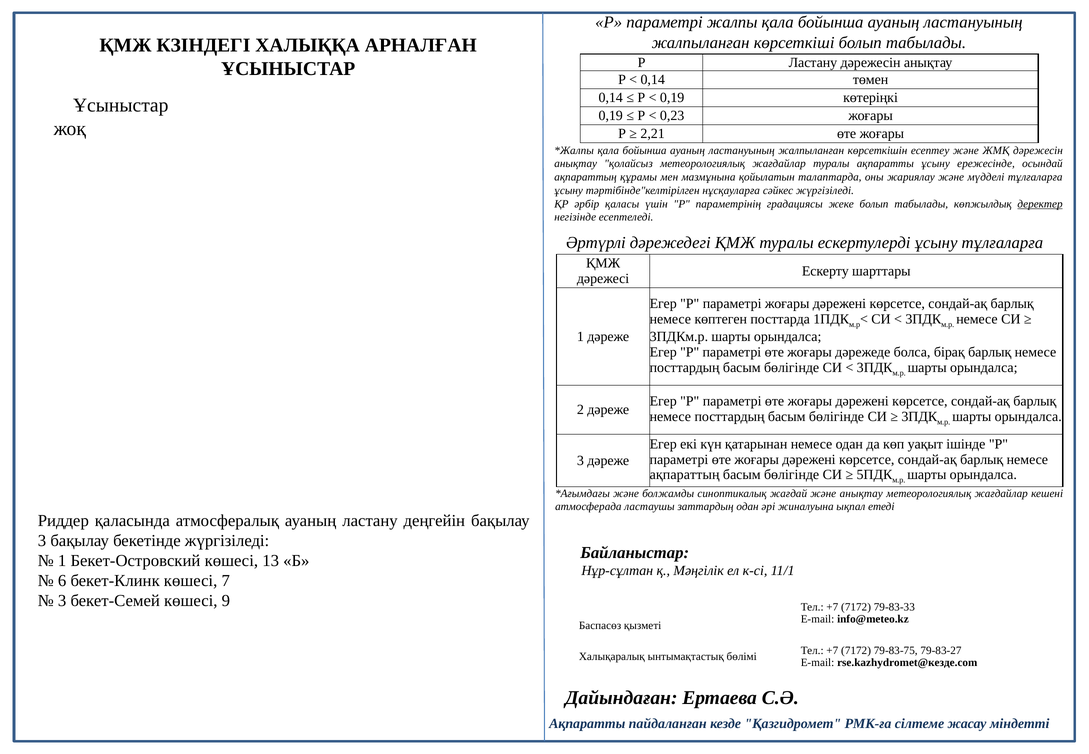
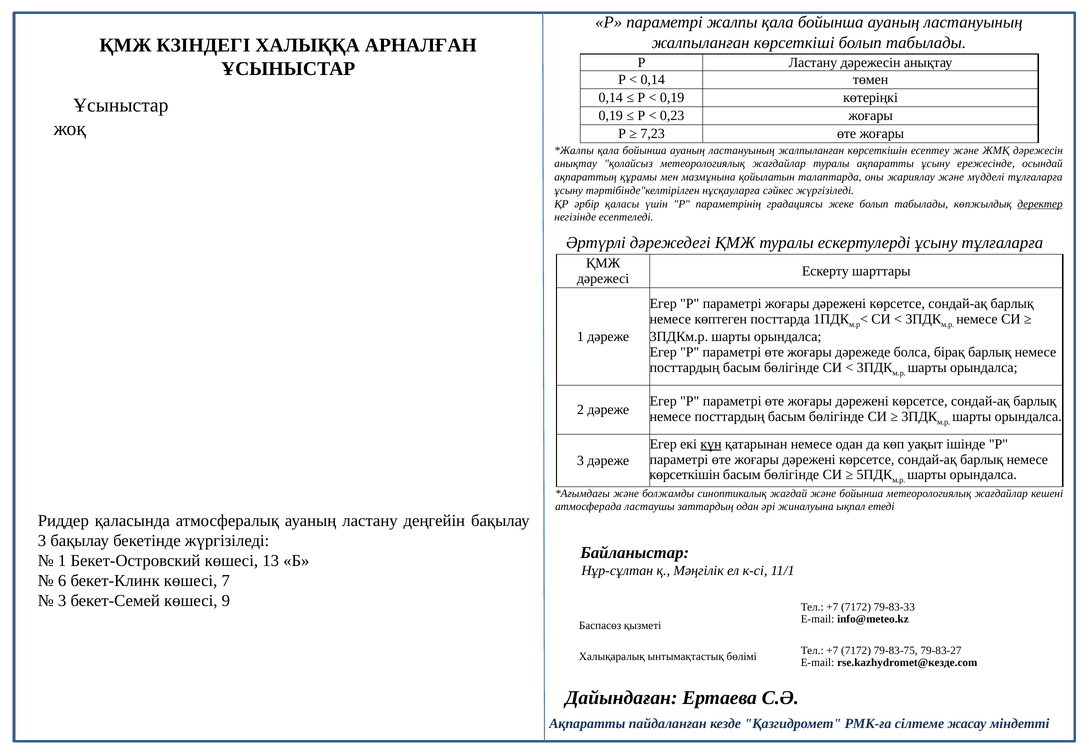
2,21: 2,21 -> 7,23
күн underline: none -> present
ақпараттың at (685, 475): ақпараттың -> көрсеткішін
және анықтау: анықтау -> бойынша
